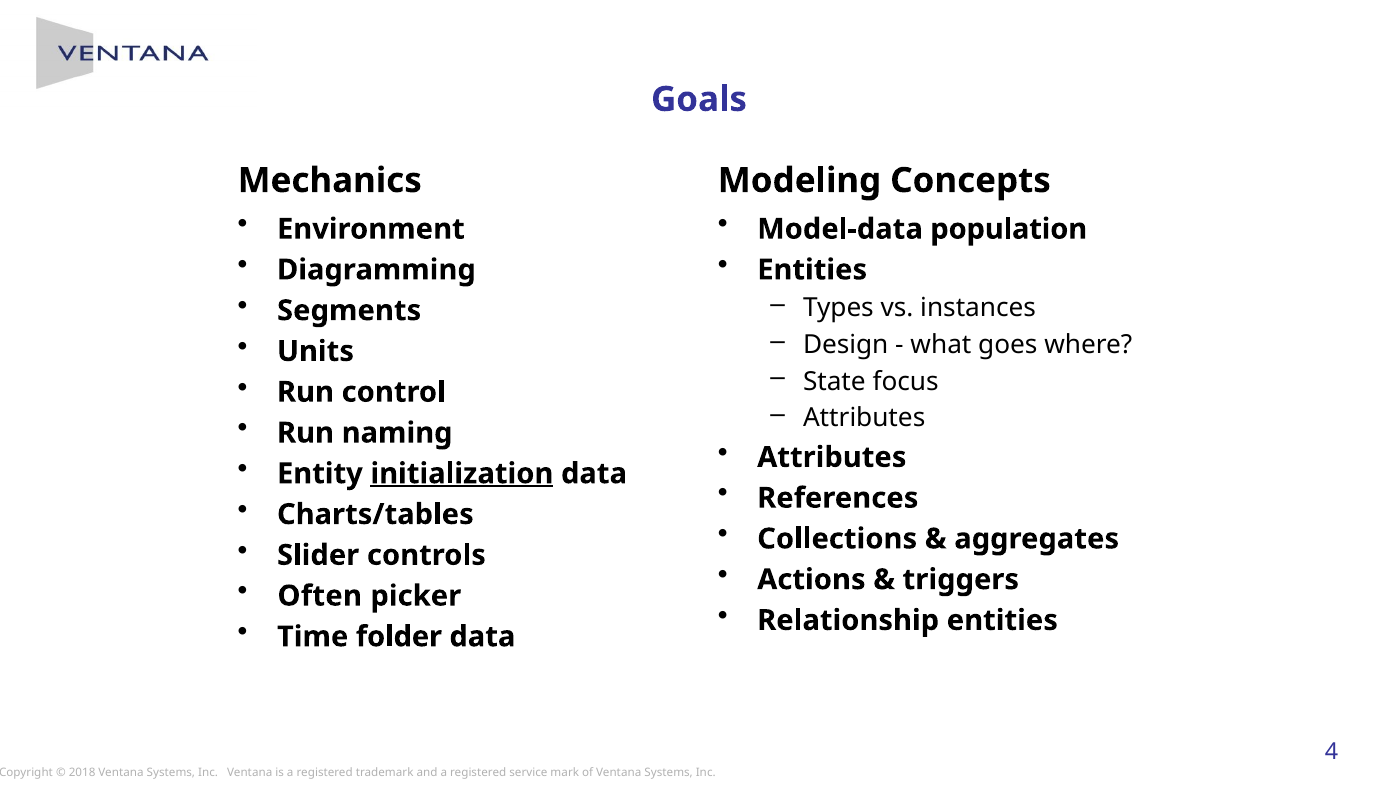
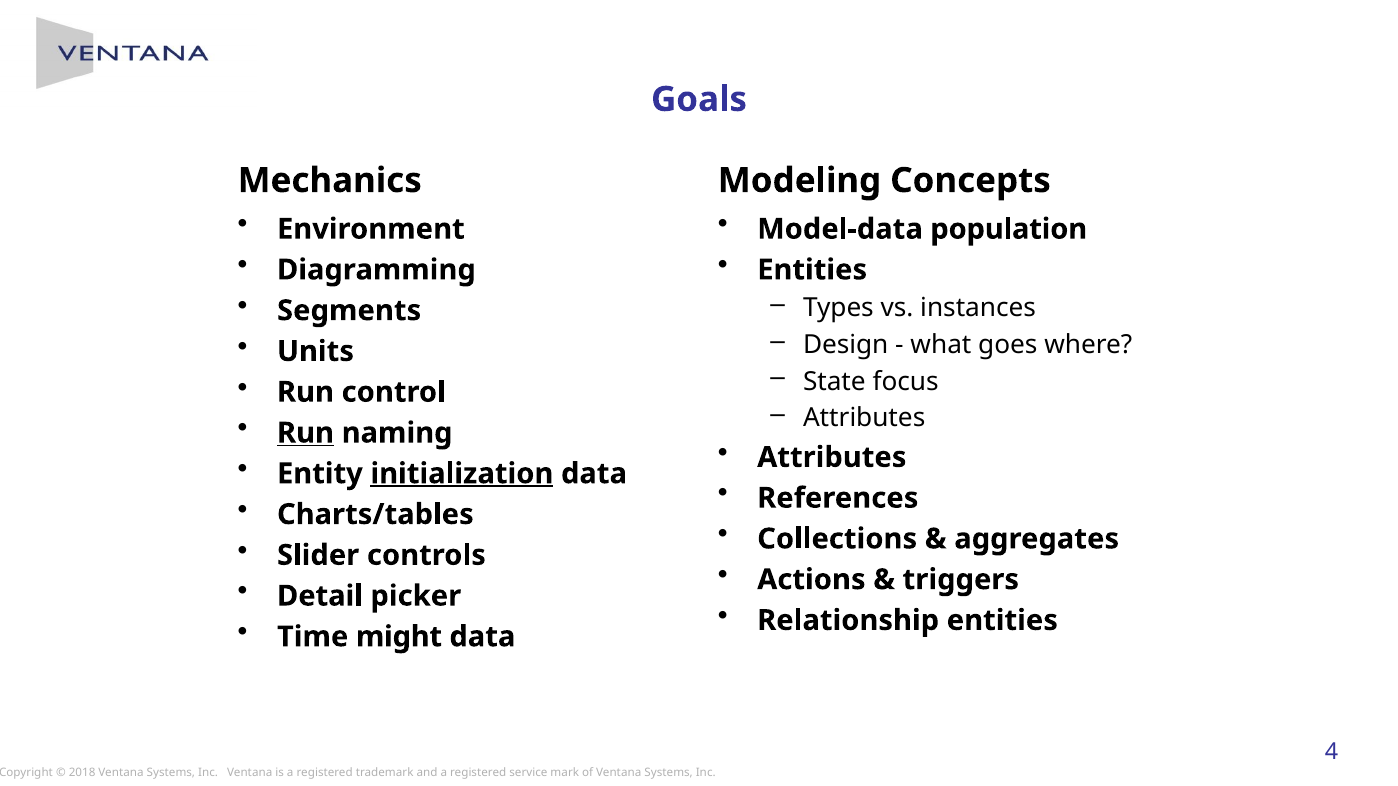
Run at (305, 433) underline: none -> present
Often: Often -> Detail
folder: folder -> might
